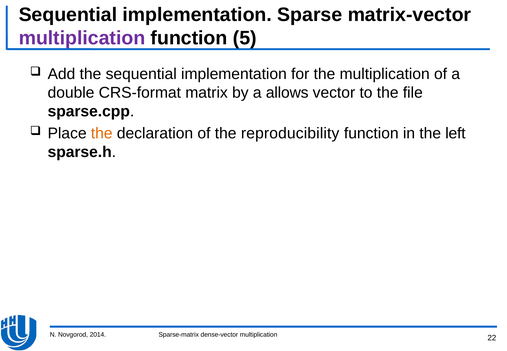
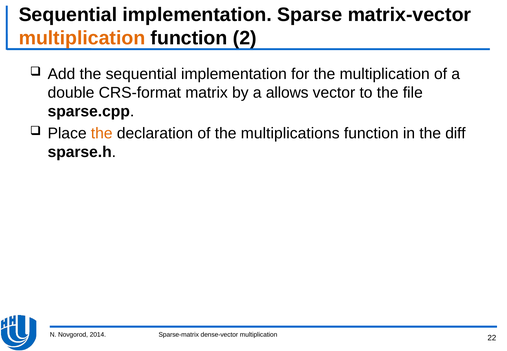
multiplication at (82, 38) colour: purple -> orange
5: 5 -> 2
reproducibility: reproducibility -> multiplications
left: left -> diff
